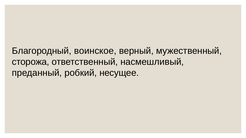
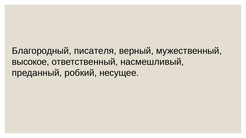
воинское: воинское -> писателя
сторожа: сторожа -> высокое
